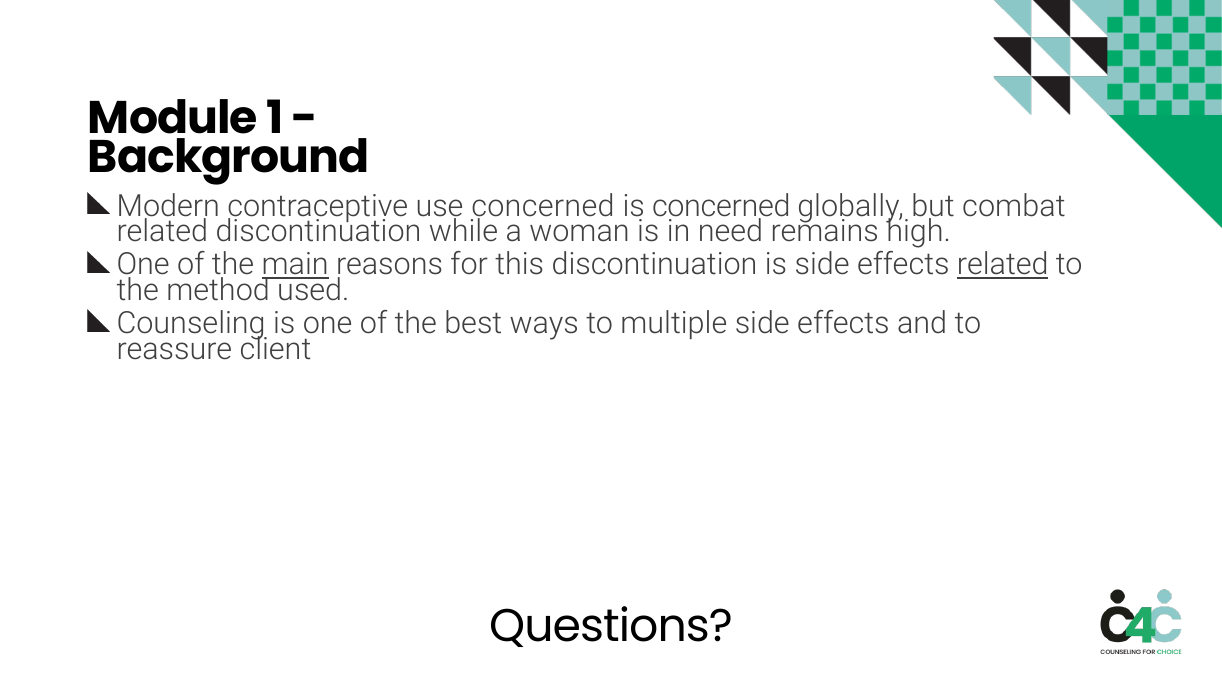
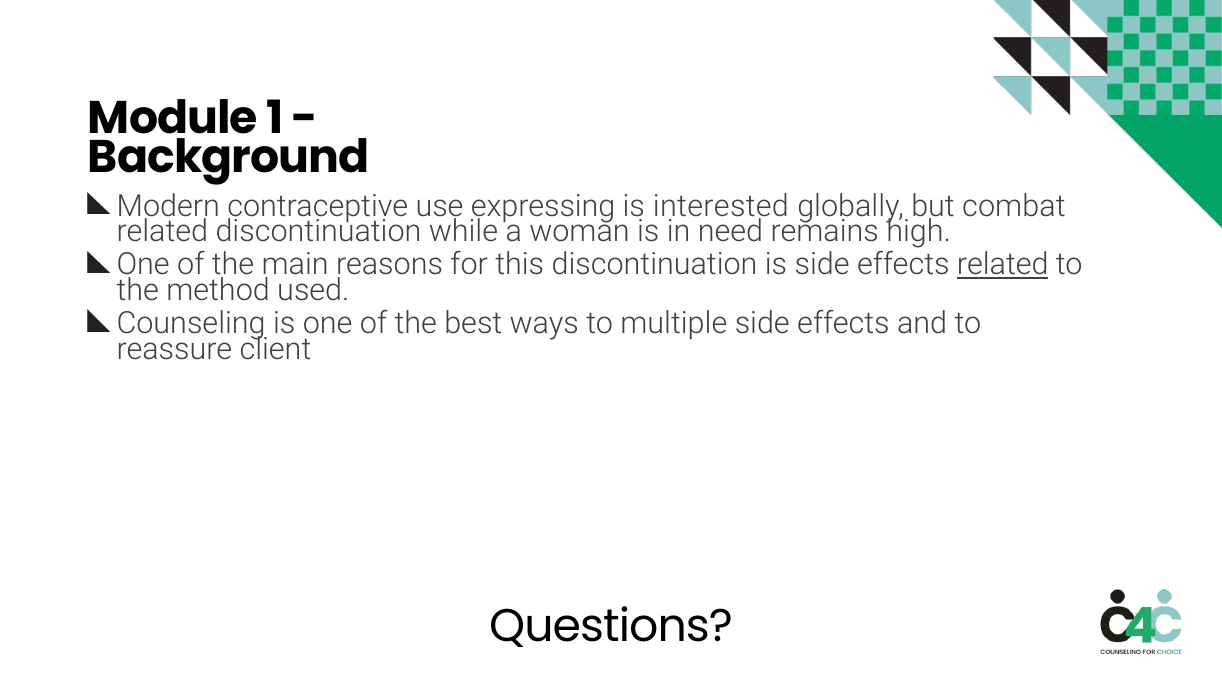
use concerned: concerned -> expressing
is concerned: concerned -> interested
main underline: present -> none
